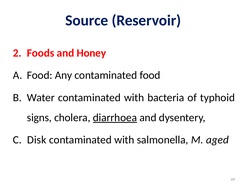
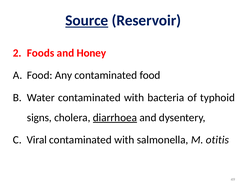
Source underline: none -> present
Disk: Disk -> Viral
aged: aged -> otitis
